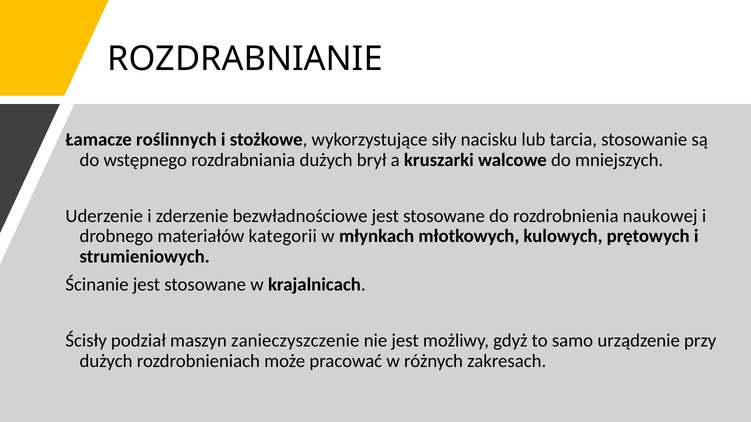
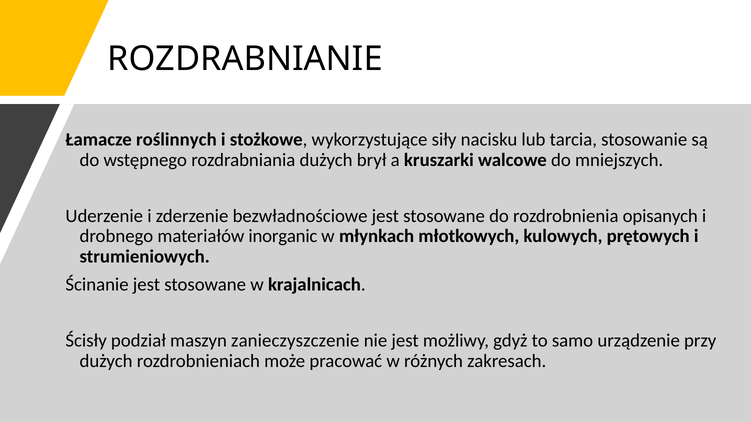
naukowej: naukowej -> opisanych
kategorii: kategorii -> inorganic
